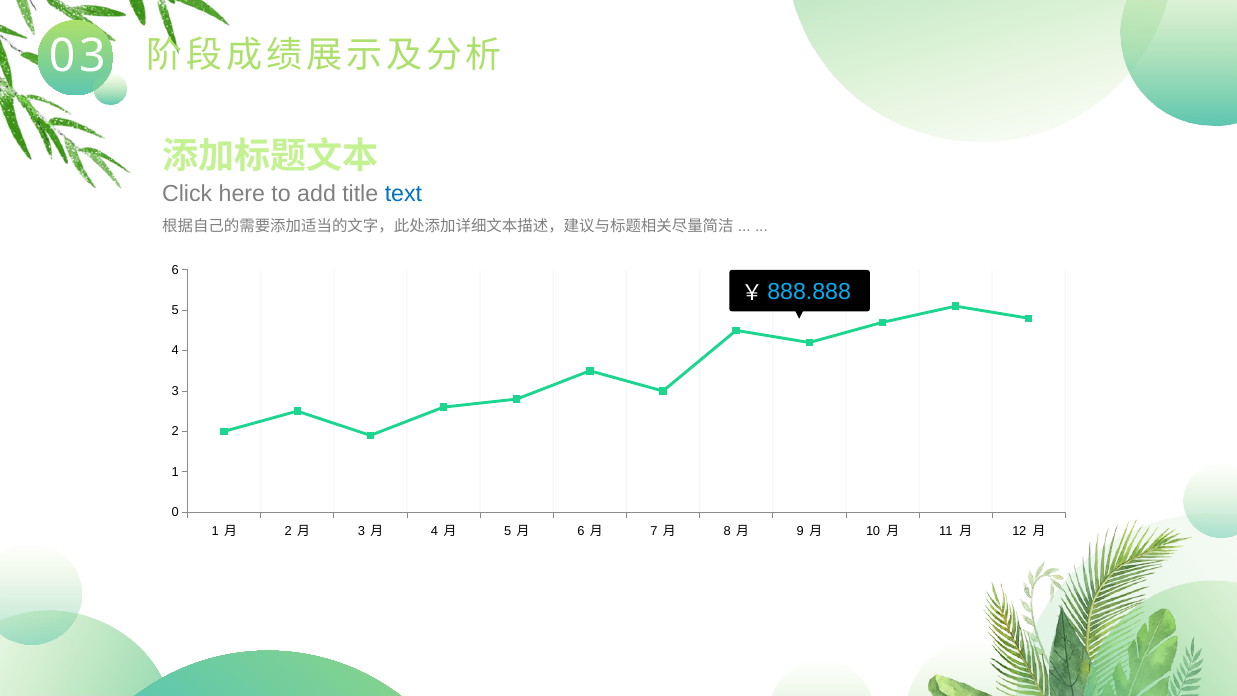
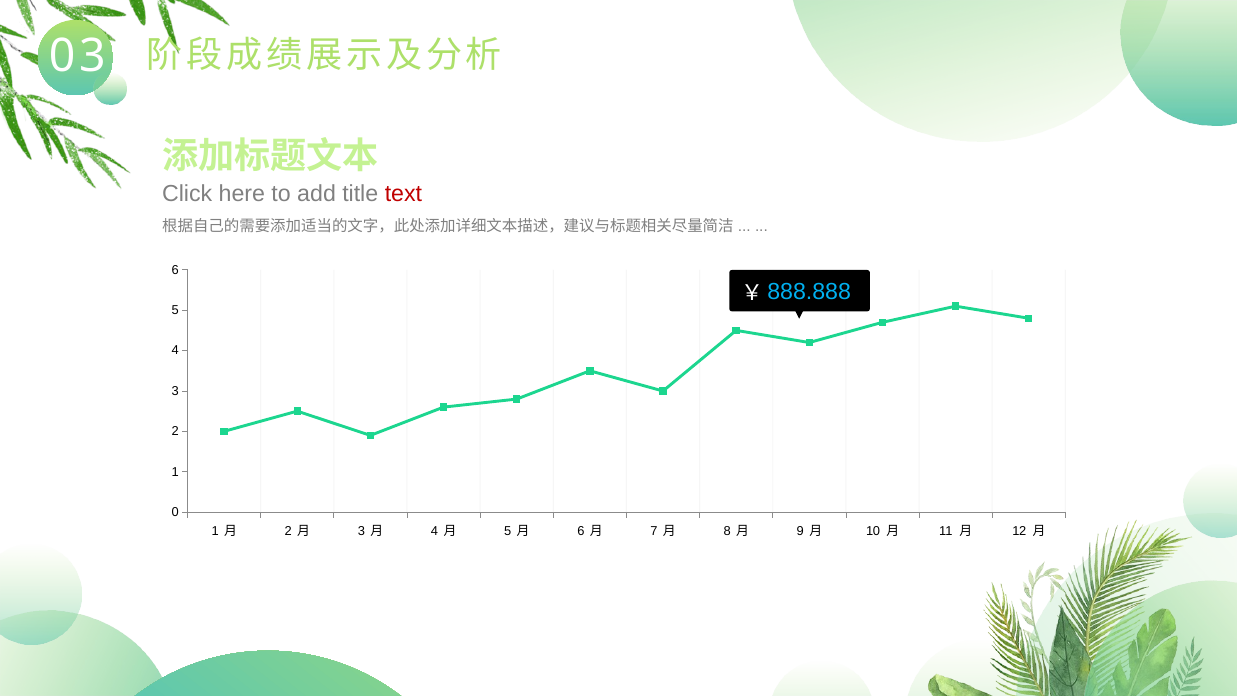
text colour: blue -> red
